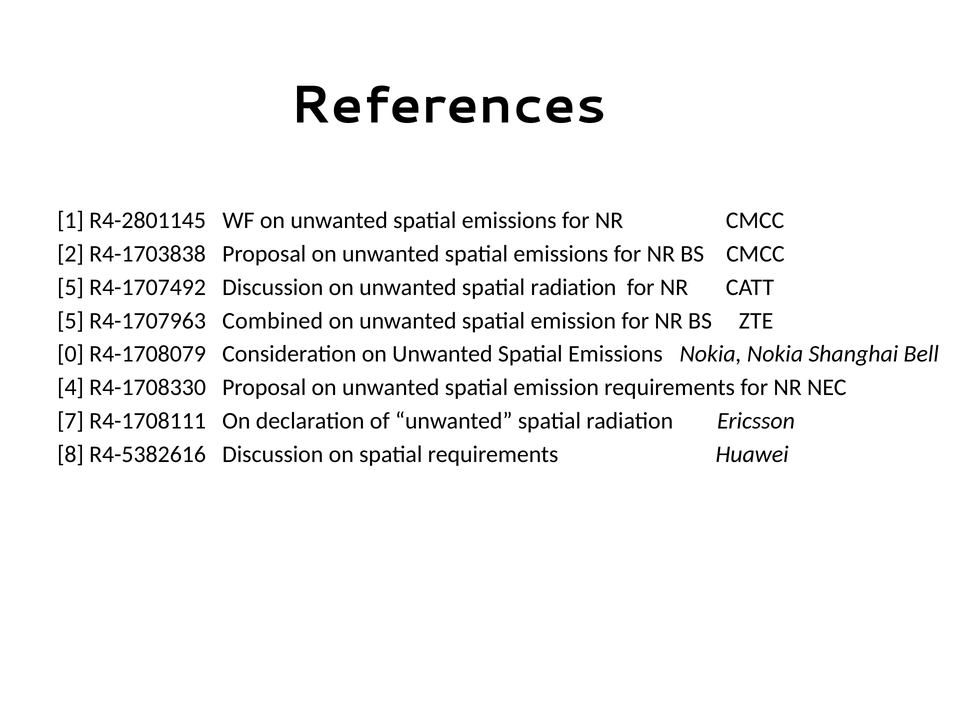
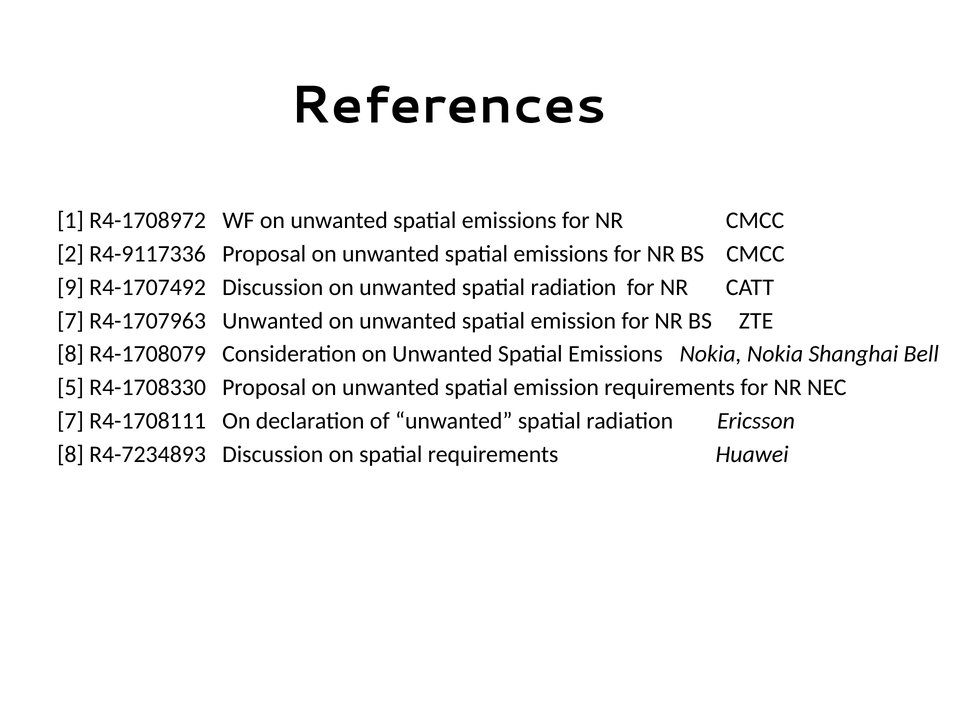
R4-2801145: R4-2801145 -> R4-1708972
R4-1703838: R4-1703838 -> R4-9117336
5 at (71, 288): 5 -> 9
5 at (71, 321): 5 -> 7
R4-1707963 Combined: Combined -> Unwanted
0 at (71, 354): 0 -> 8
4: 4 -> 5
R4-5382616: R4-5382616 -> R4-7234893
